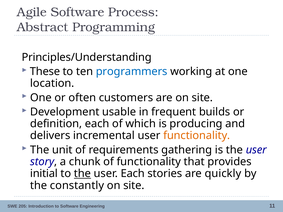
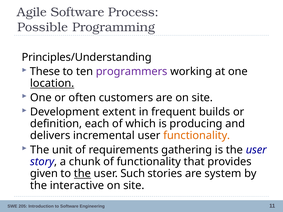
Abstract: Abstract -> Possible
programmers colour: blue -> purple
location underline: none -> present
usable: usable -> extent
initial: initial -> given
user Each: Each -> Such
quickly: quickly -> system
constantly: constantly -> interactive
